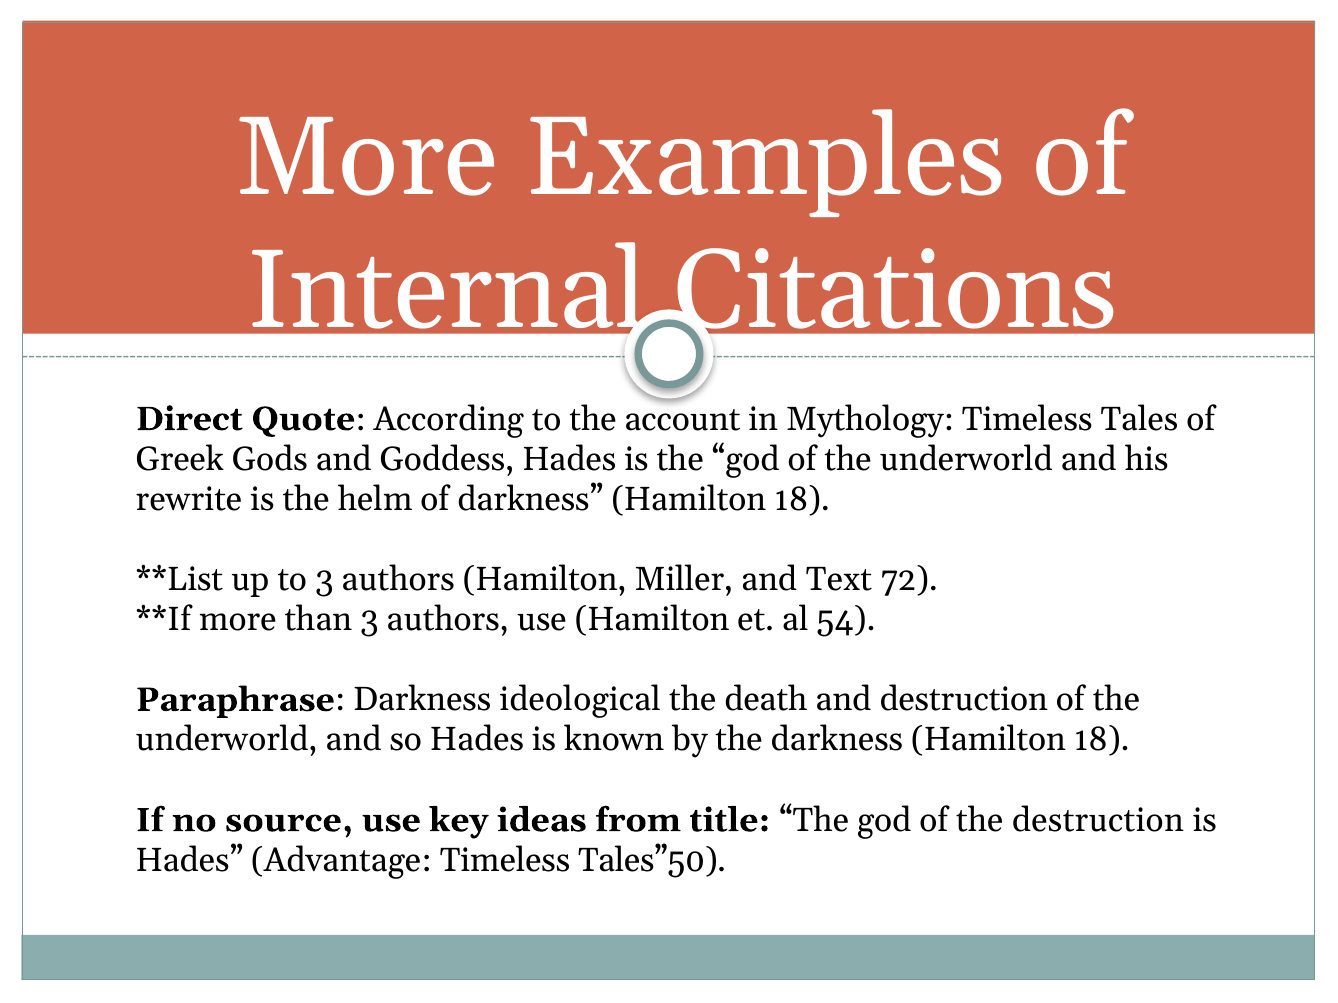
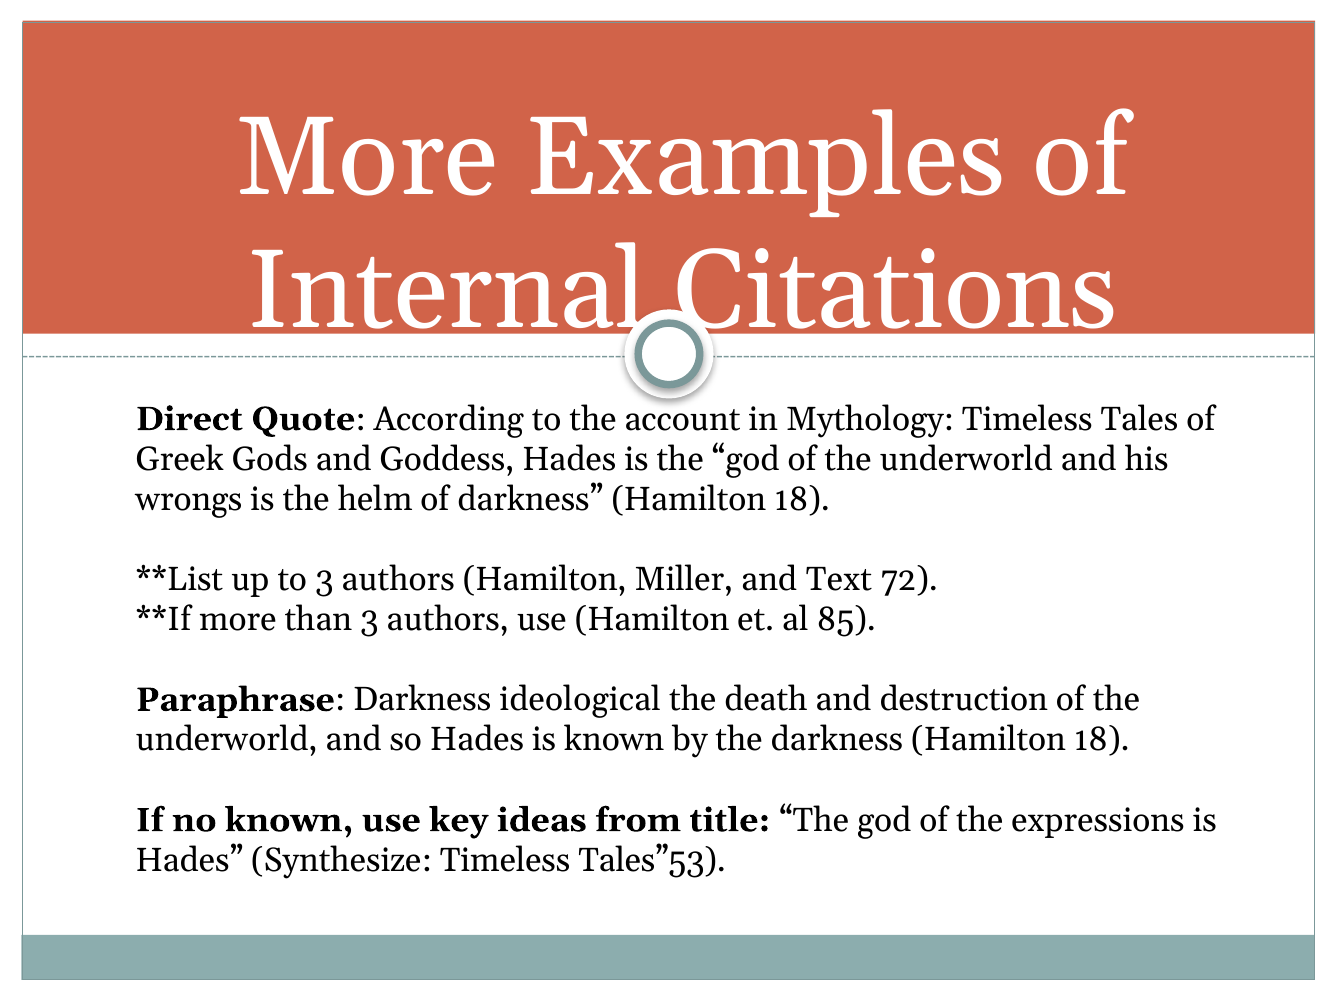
rewrite: rewrite -> wrongs
54: 54 -> 85
no source: source -> known
the destruction: destruction -> expressions
Advantage: Advantage -> Synthesize
Tales”50: Tales”50 -> Tales”53
